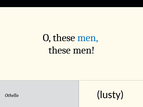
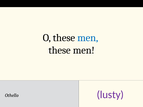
lusty colour: black -> purple
